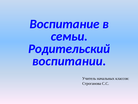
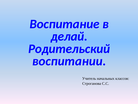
семьи: семьи -> делай
